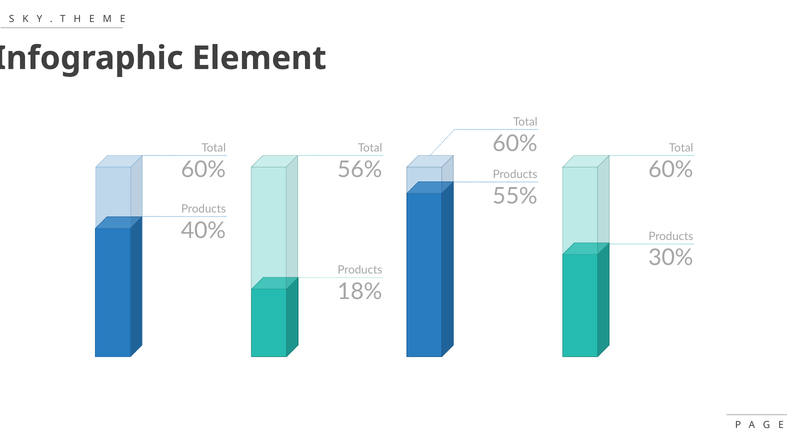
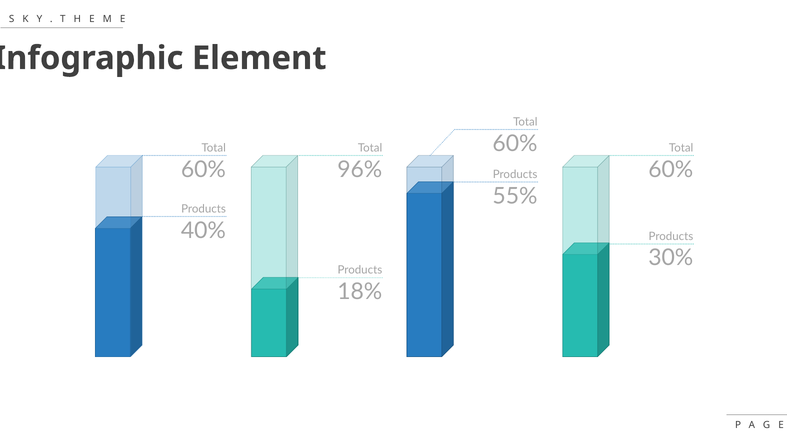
56%: 56% -> 96%
